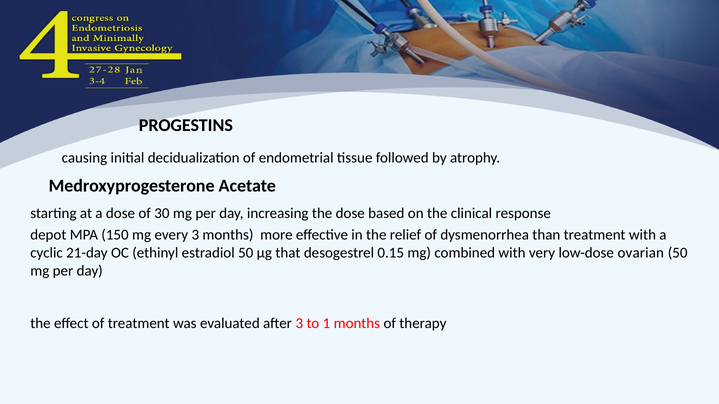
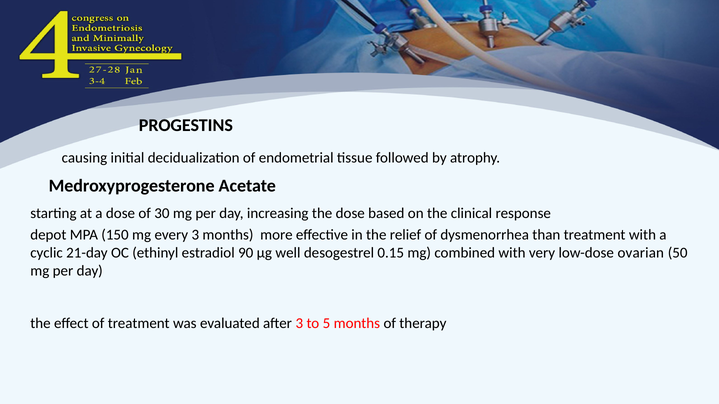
estradiol 50: 50 -> 90
that: that -> well
1: 1 -> 5
